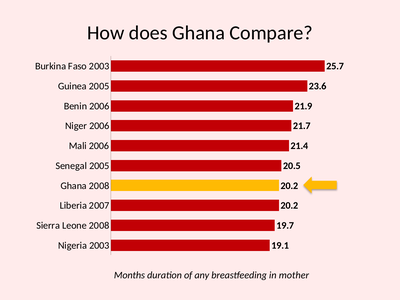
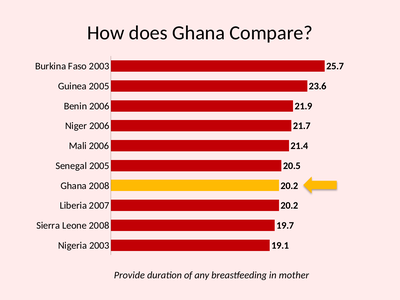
Months: Months -> Provide
